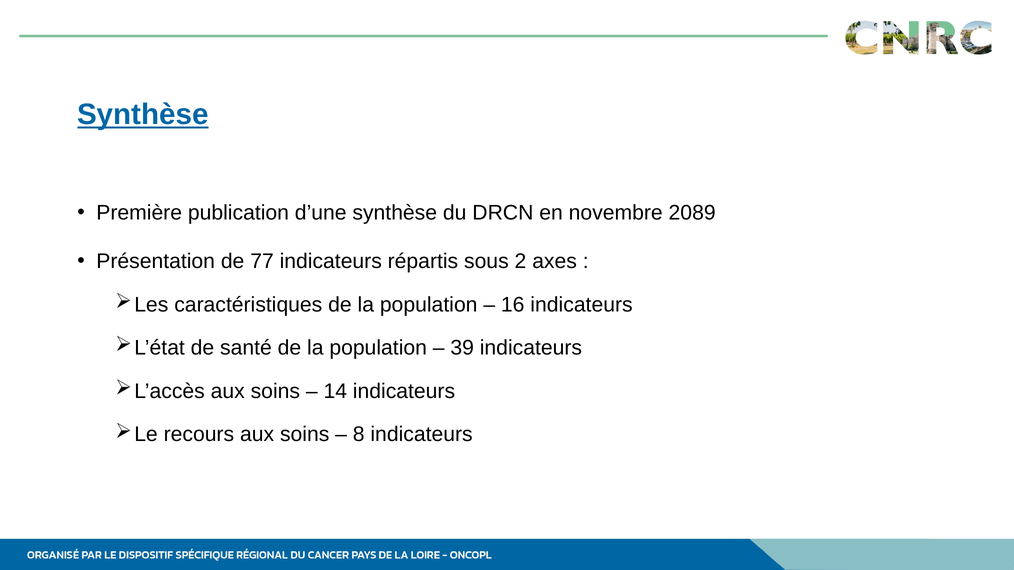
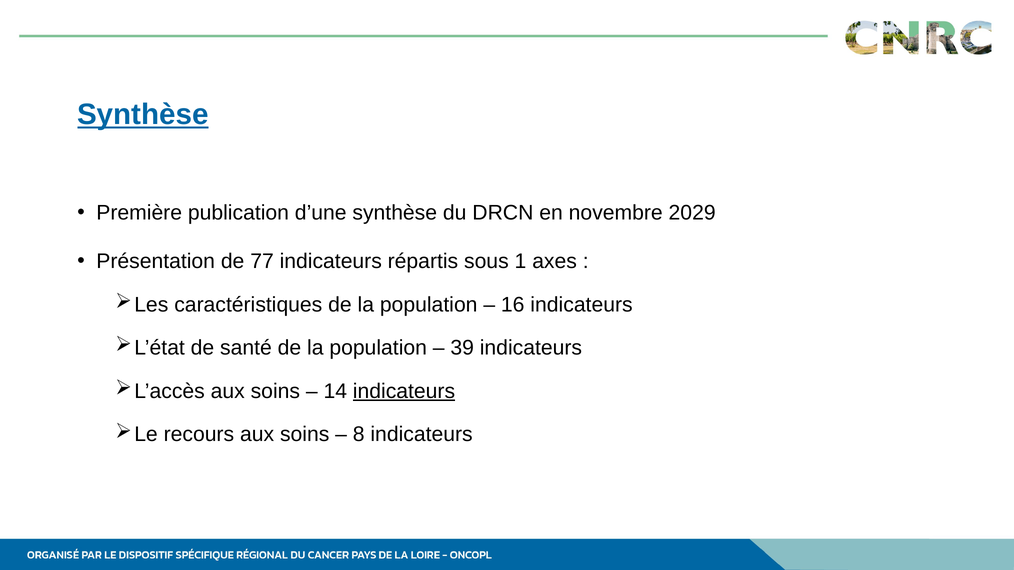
2089: 2089 -> 2029
2: 2 -> 1
indicateurs at (404, 391) underline: none -> present
